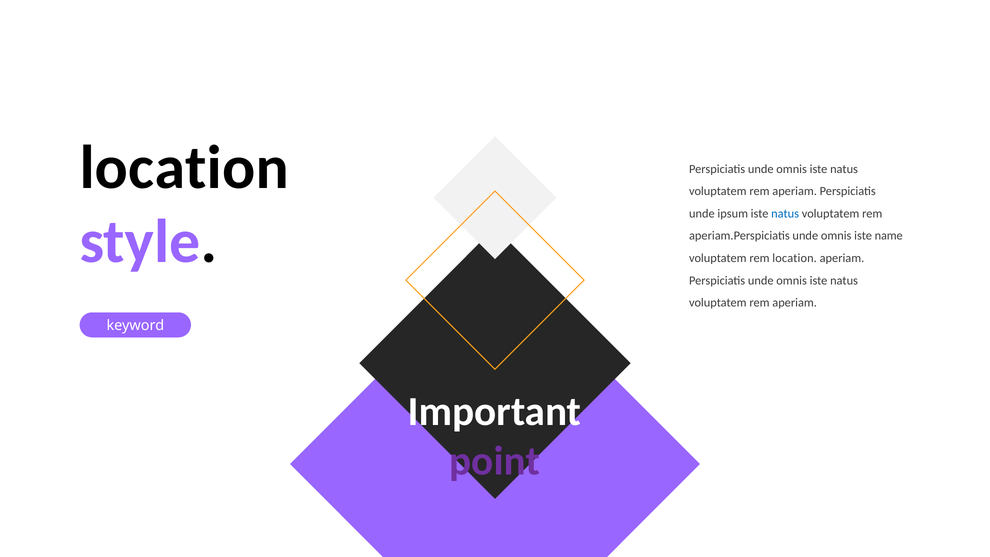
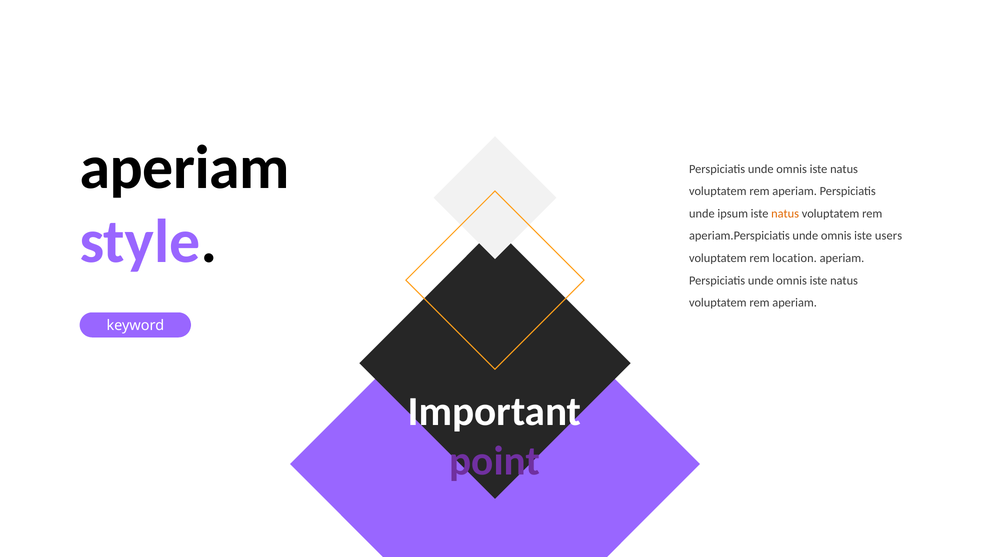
location at (184, 168): location -> aperiam
natus at (785, 214) colour: blue -> orange
name: name -> users
